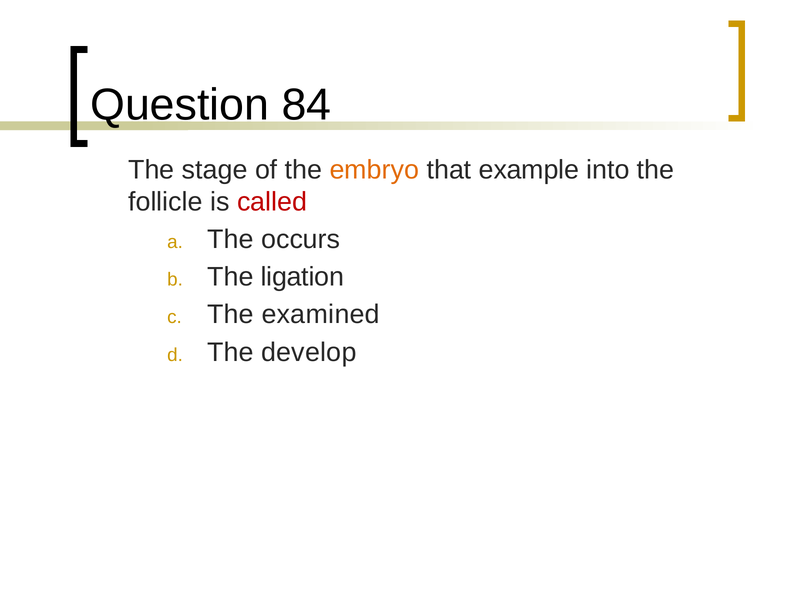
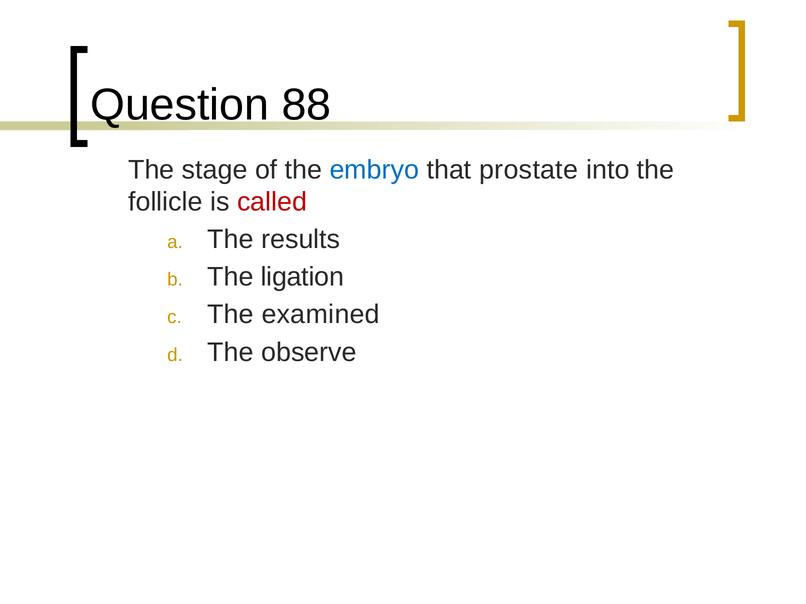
84: 84 -> 88
embryo colour: orange -> blue
example: example -> prostate
occurs: occurs -> results
develop: develop -> observe
